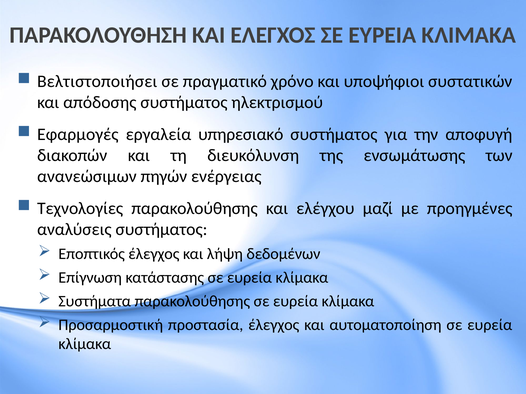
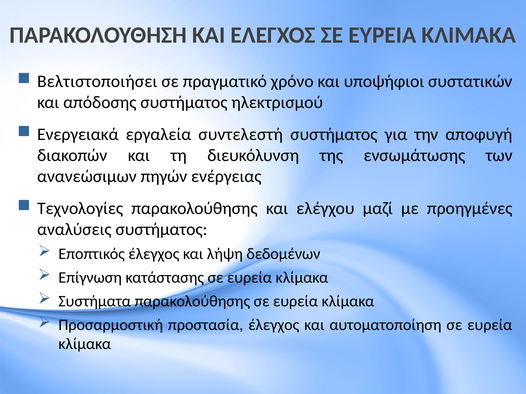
Εφαρμογές: Εφαρμογές -> Ενεργειακά
υπηρεσιακό: υπηρεσιακό -> συντελεστή
